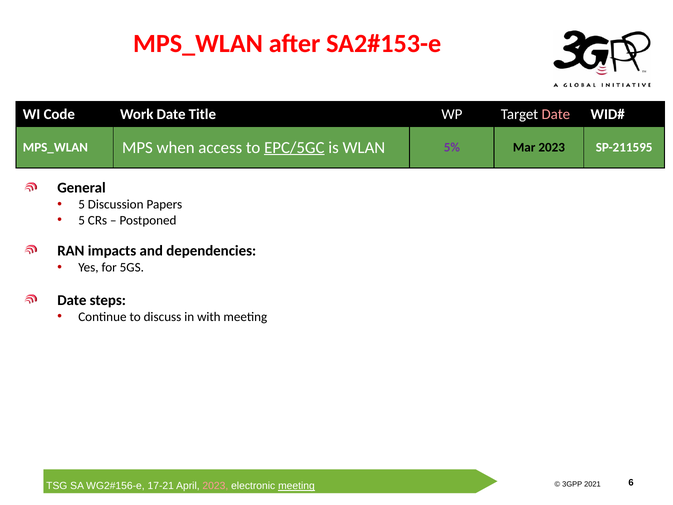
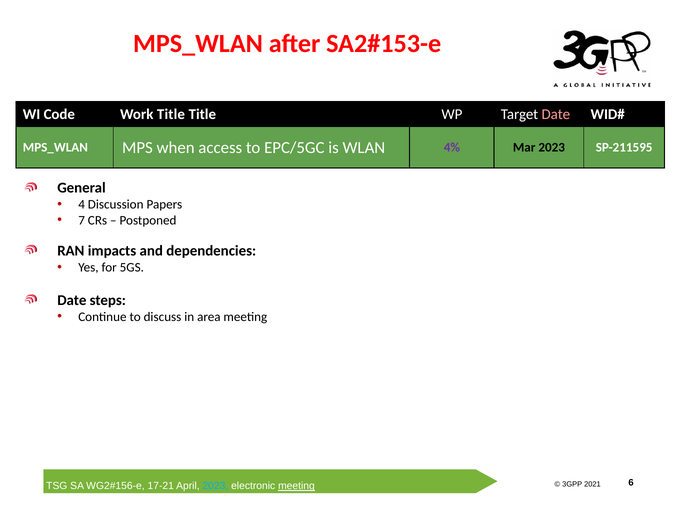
Work Date: Date -> Title
EPC/5GC underline: present -> none
5%: 5% -> 4%
5 at (82, 204): 5 -> 4
5 at (82, 220): 5 -> 7
with: with -> area
2023 at (215, 486) colour: pink -> light blue
